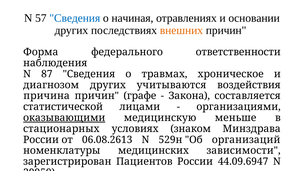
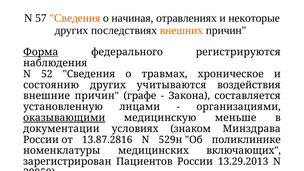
Сведения at (75, 18) colour: blue -> orange
основании: основании -> некоторые
Форма underline: none -> present
ответственности: ответственности -> регистрируются
87: 87 -> 52
диагнозом: диагнозом -> состоянию
причина: причина -> внешние
статистической: статистической -> установленную
стационарных: стационарных -> документации
06.08.2613: 06.08.2613 -> 13.87.2816
организаций: организаций -> поликлинике
зависимости: зависимости -> включающих
44.09.6947: 44.09.6947 -> 13.29.2013
